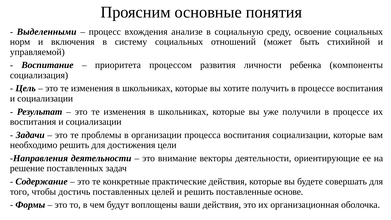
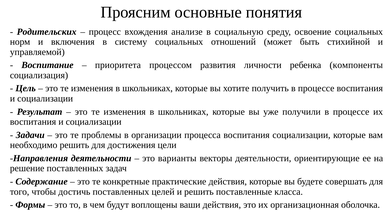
Выделенными: Выделенными -> Родительских
внимание: внимание -> варианты
основе: основе -> класса
